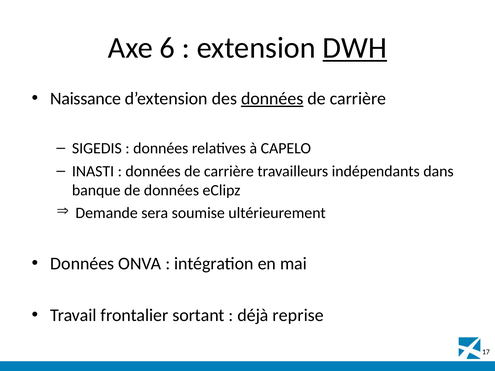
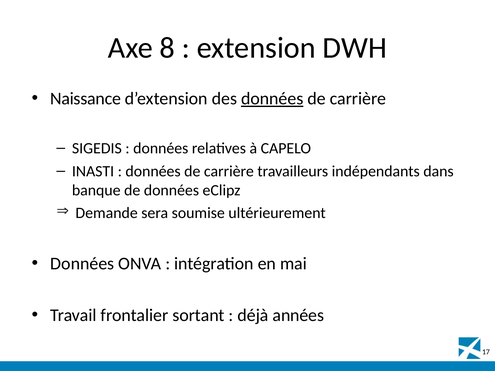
6: 6 -> 8
DWH underline: present -> none
reprise: reprise -> années
